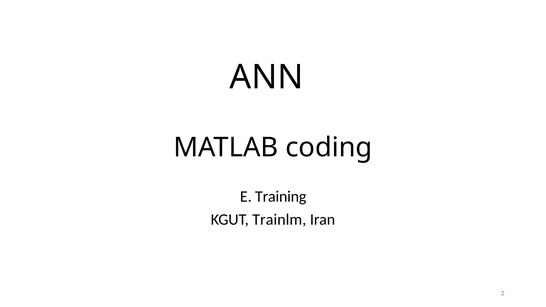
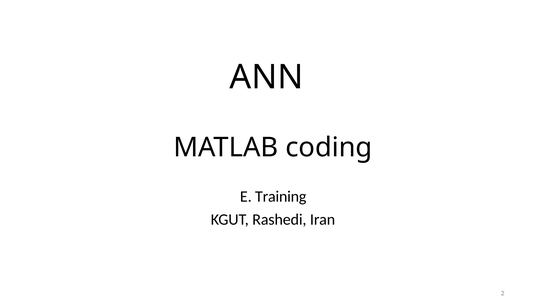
Trainlm: Trainlm -> Rashedi
